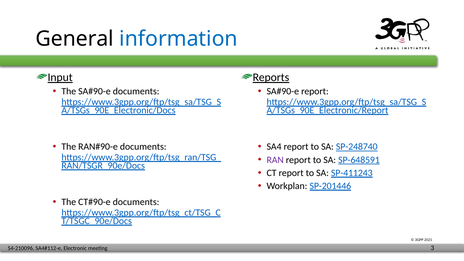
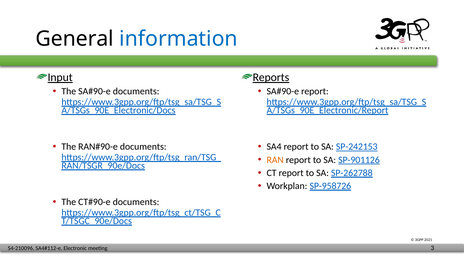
SP-248740: SP-248740 -> SP-242153
RAN colour: purple -> orange
SP-648591: SP-648591 -> SP-901126
SP-411243: SP-411243 -> SP-262788
SP-201446: SP-201446 -> SP-958726
